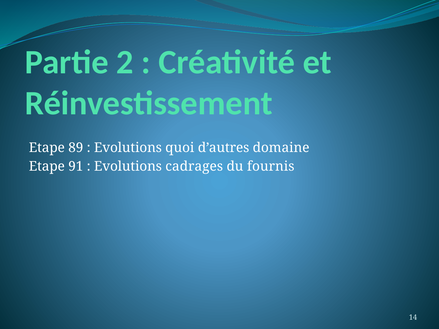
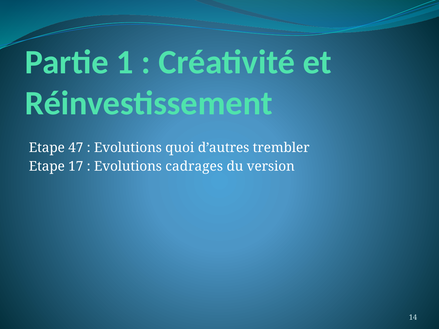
2: 2 -> 1
89: 89 -> 47
domaine: domaine -> trembler
91: 91 -> 17
fournis: fournis -> version
